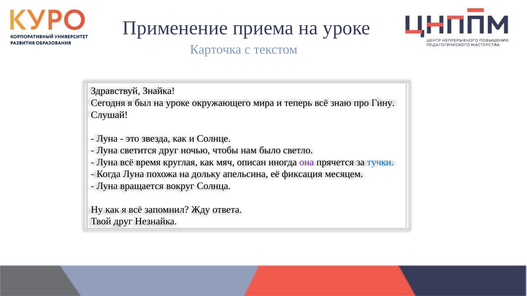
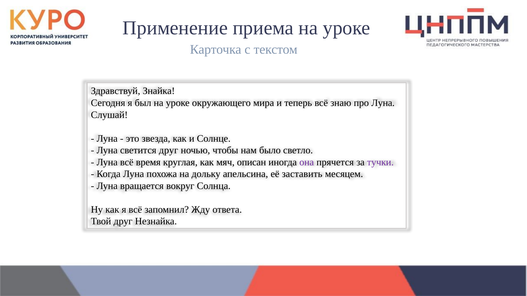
про Гину: Гину -> Луна
тучки colour: blue -> purple
фиксация: фиксация -> заставить
